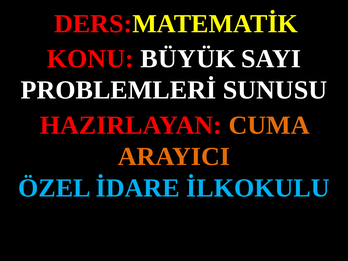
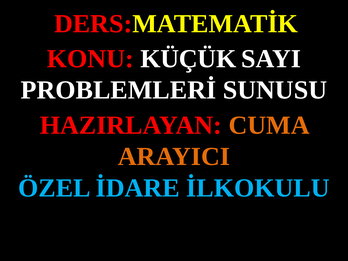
BÜYÜK: BÜYÜK -> KÜÇÜK
